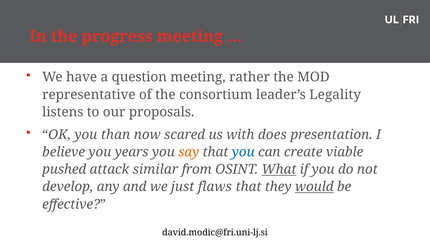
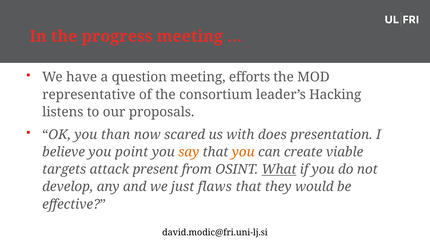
rather: rather -> efforts
Legality: Legality -> Hacking
years: years -> point
you at (243, 152) colour: blue -> orange
pushed: pushed -> targets
similar: similar -> present
would underline: present -> none
